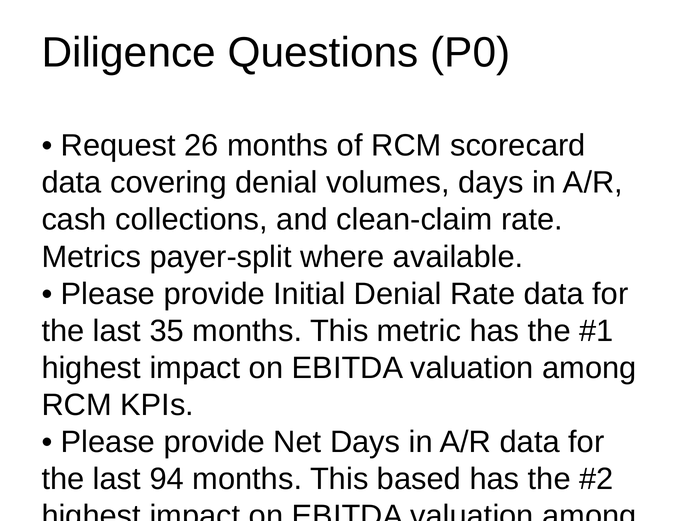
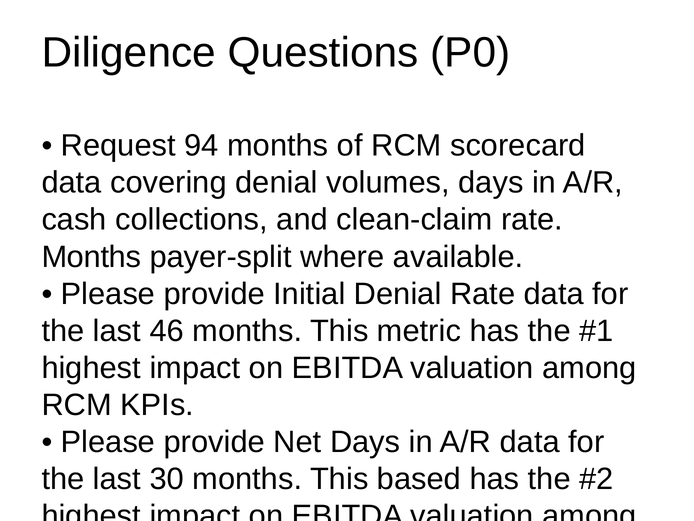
26: 26 -> 94
Metrics at (91, 257): Metrics -> Months
35: 35 -> 46
94: 94 -> 30
